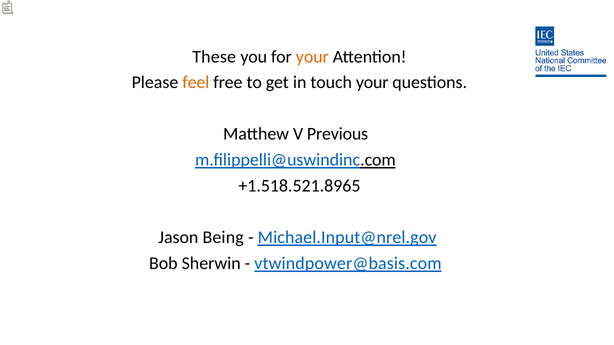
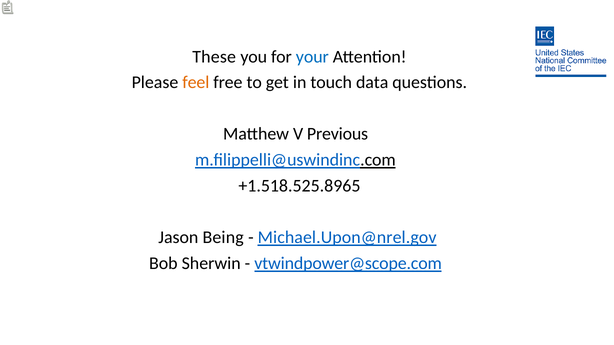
your at (312, 57) colour: orange -> blue
touch your: your -> data
+1.518.521.8965: +1.518.521.8965 -> +1.518.525.8965
Michael.Input@nrel.gov: Michael.Input@nrel.gov -> Michael.Upon@nrel.gov
vtwindpower@basis.com: vtwindpower@basis.com -> vtwindpower@scope.com
